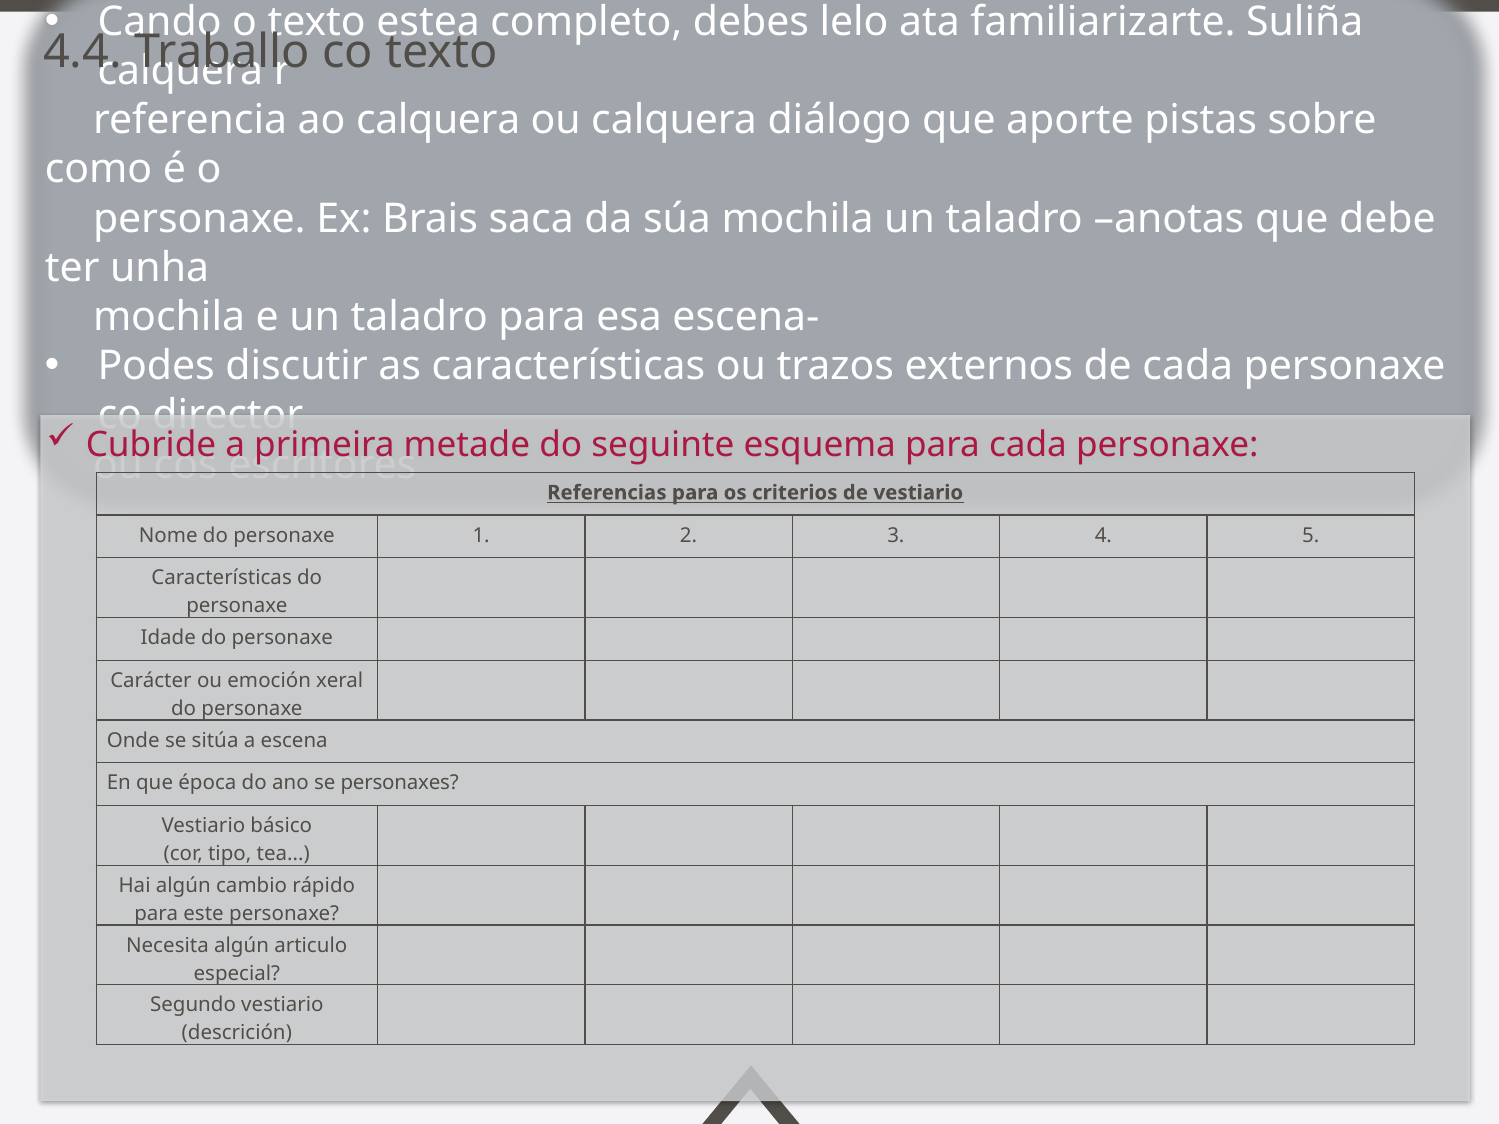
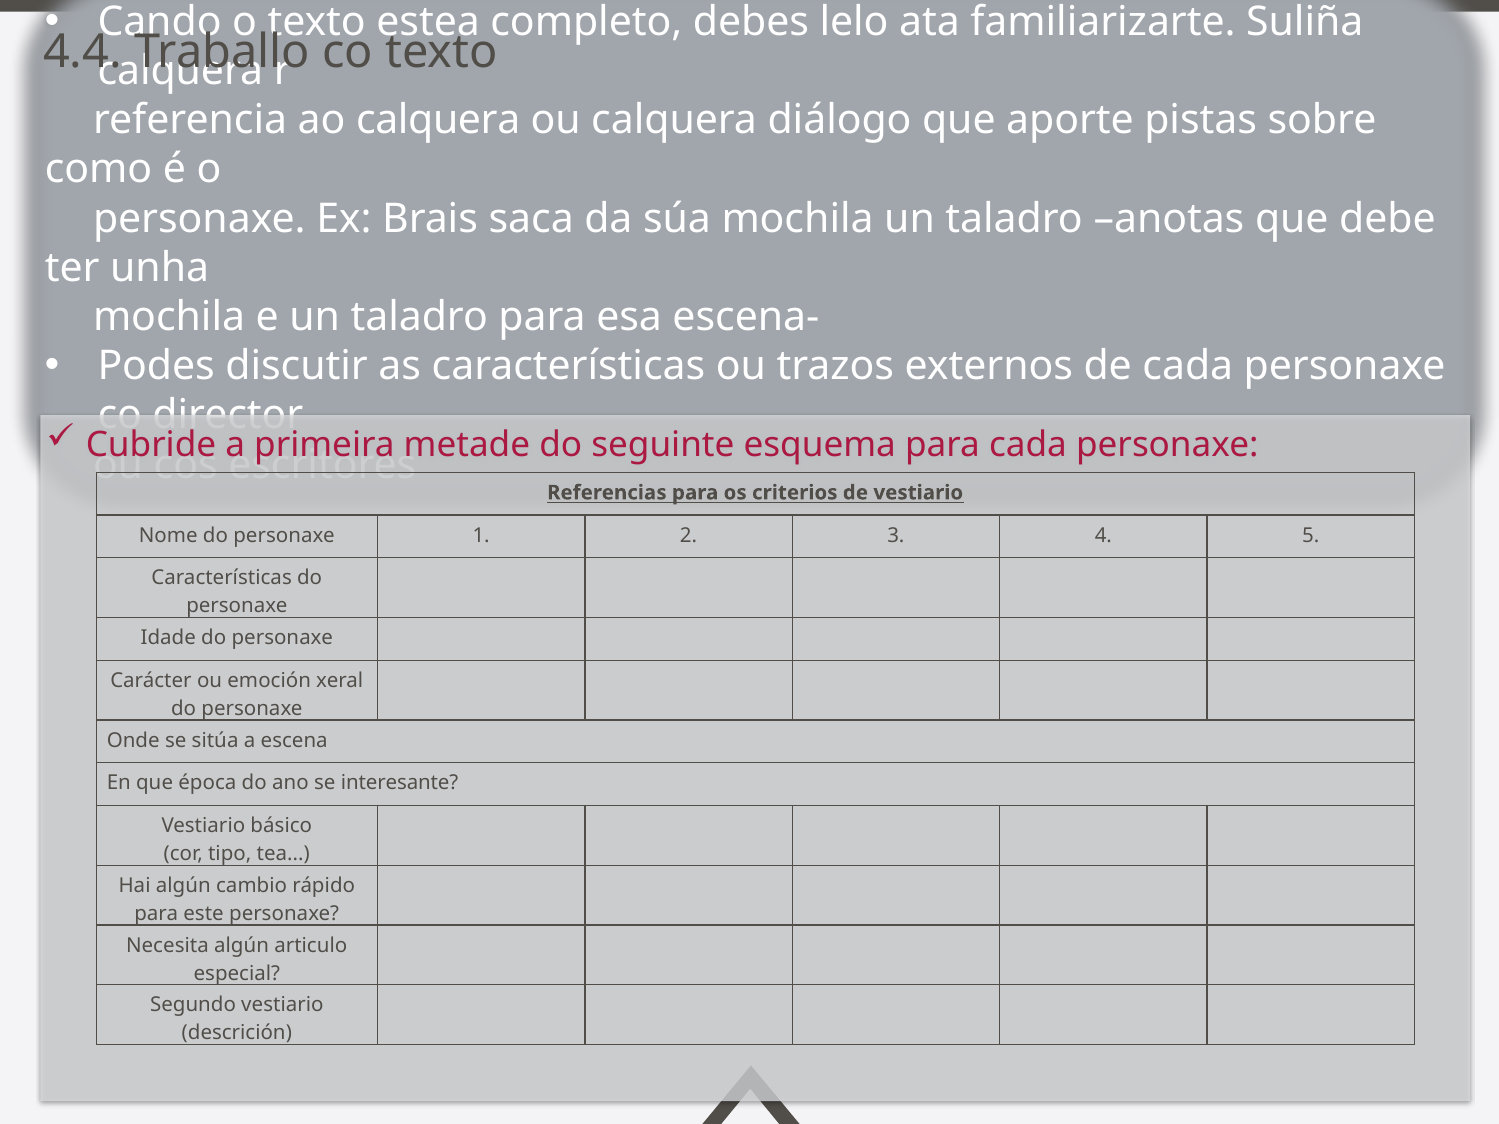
personaxes: personaxes -> interesante
